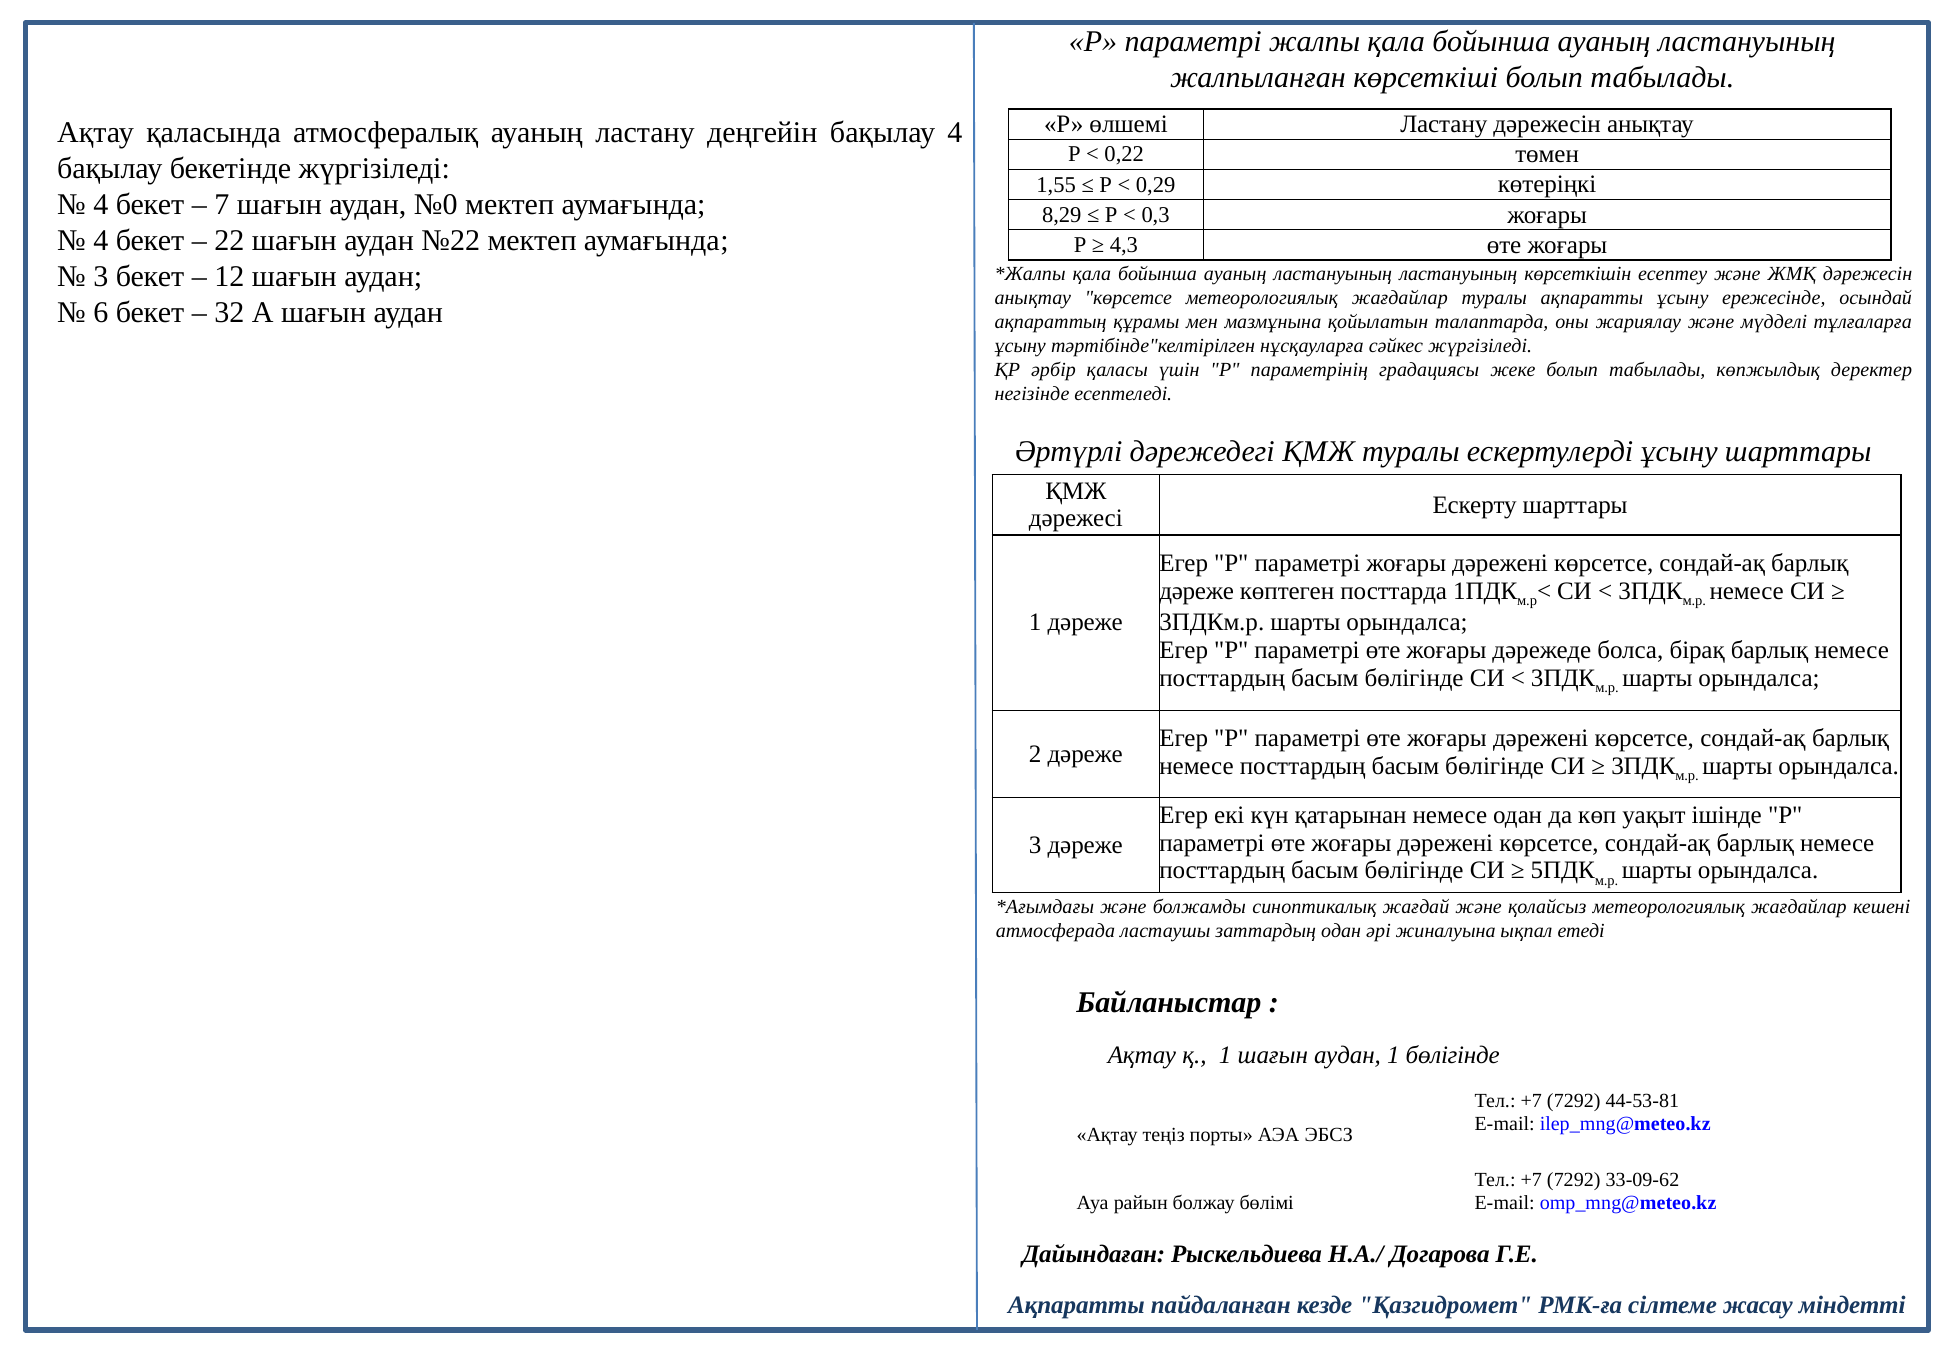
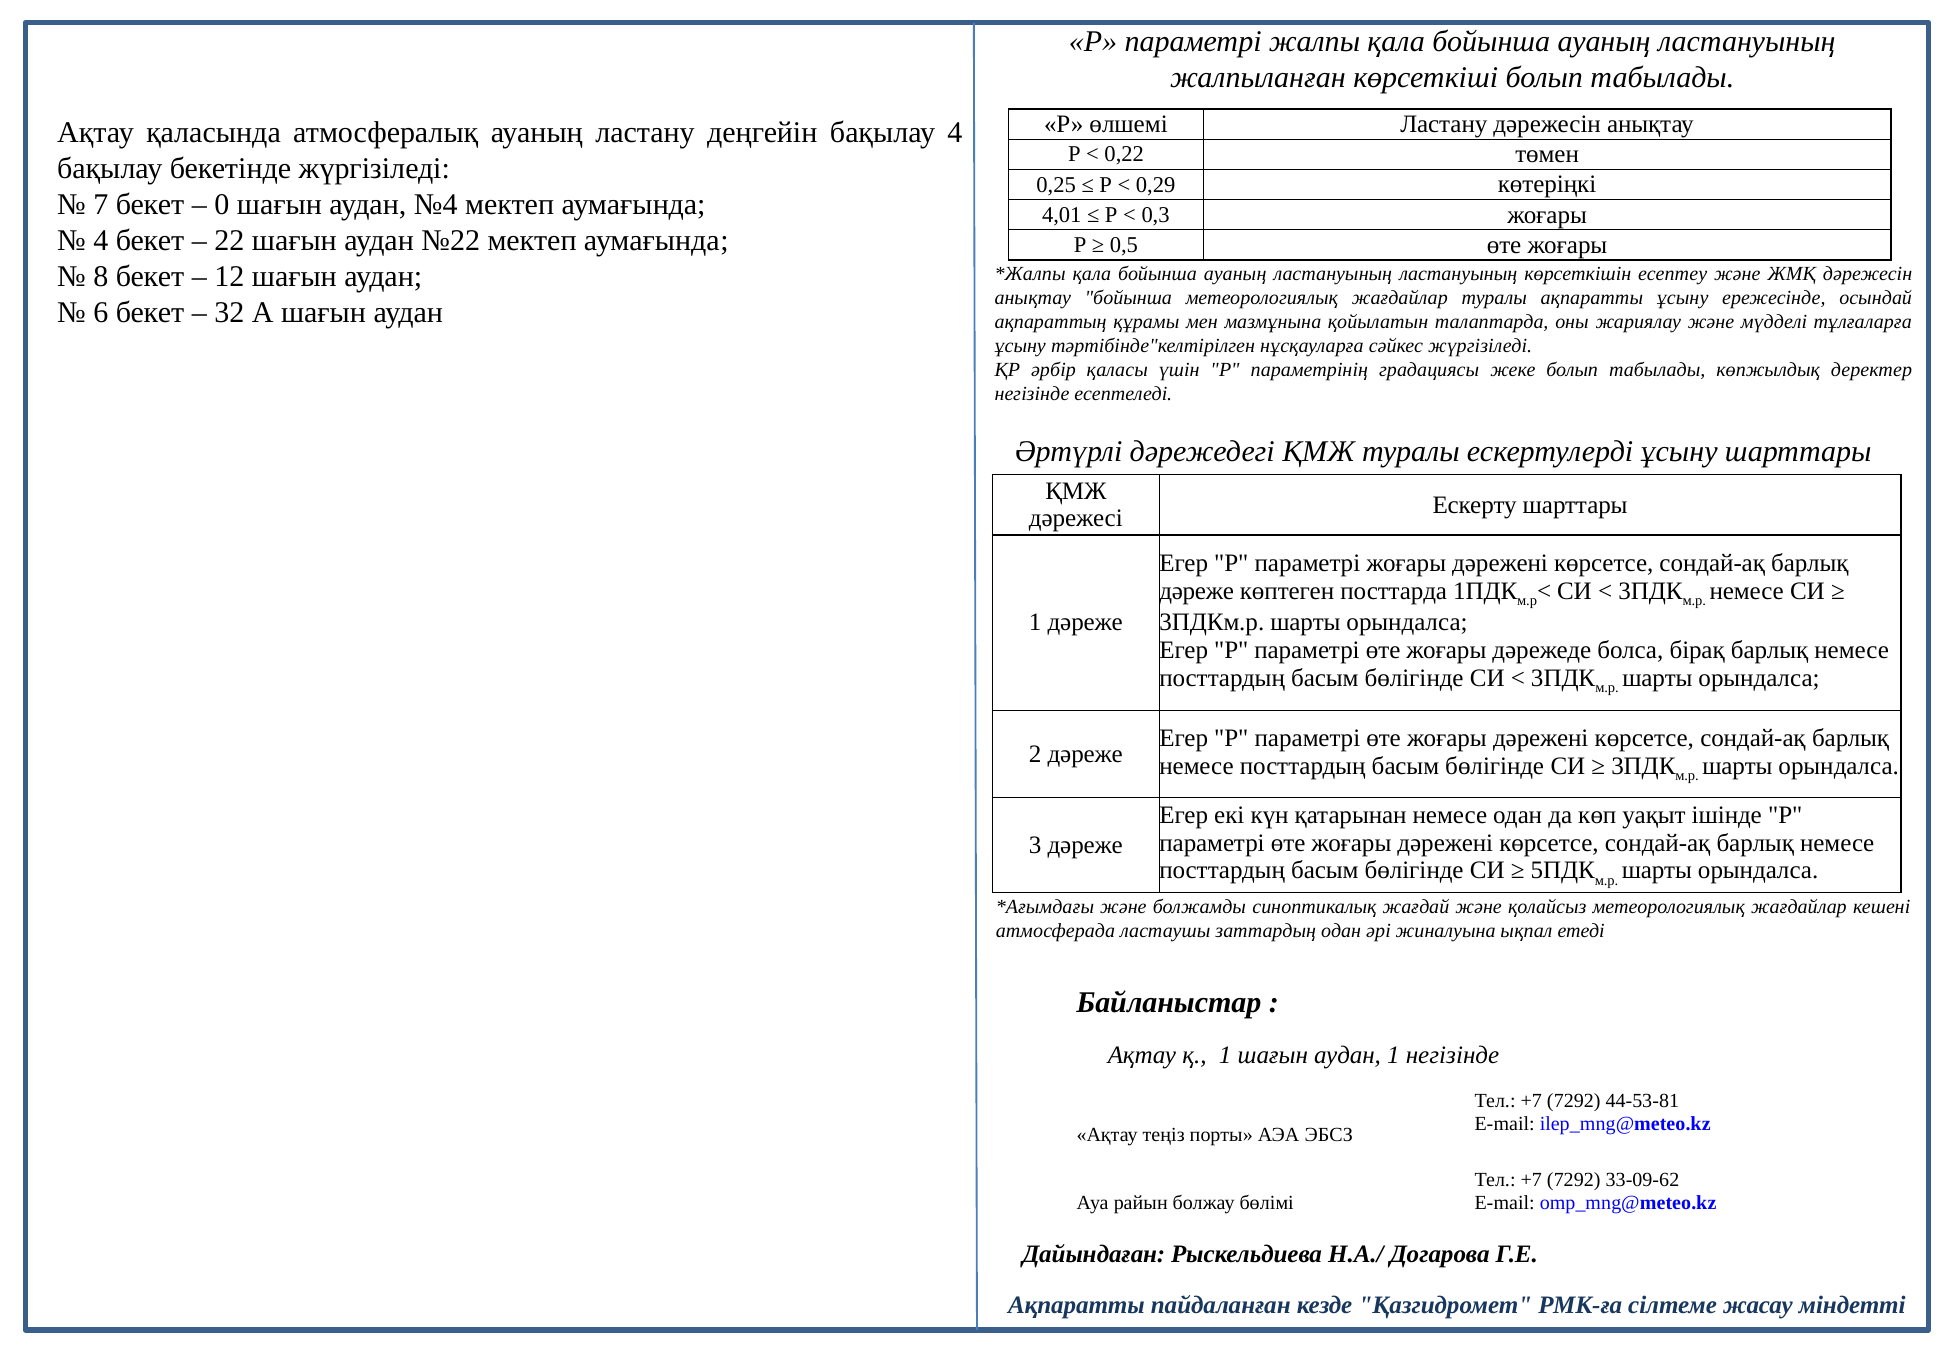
1,55: 1,55 -> 0,25
4 at (101, 204): 4 -> 7
7: 7 -> 0
№0: №0 -> №4
8,29: 8,29 -> 4,01
4,3: 4,3 -> 0,5
3 at (101, 277): 3 -> 8
анықтау көрсетсе: көрсетсе -> бойынша
1 бөлігінде: бөлігінде -> негізінде
